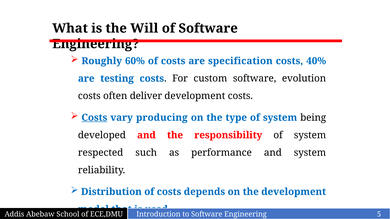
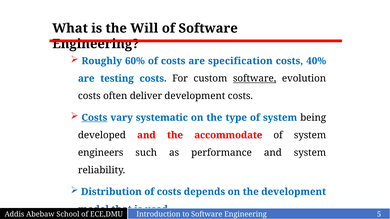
software at (255, 79) underline: none -> present
producing: producing -> systematic
responsibility: responsibility -> accommodate
respected: respected -> engineers
